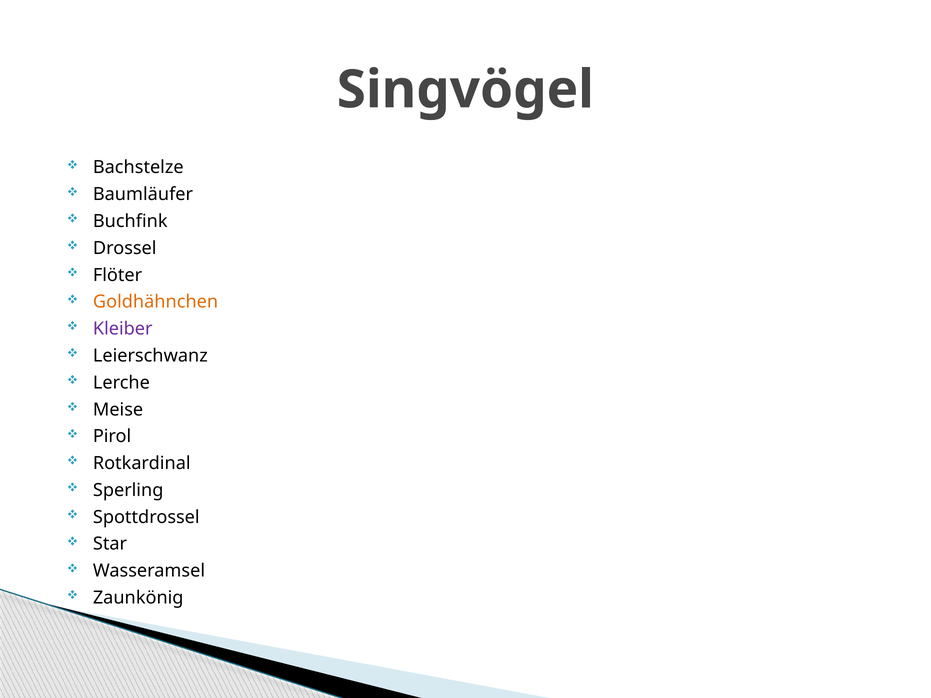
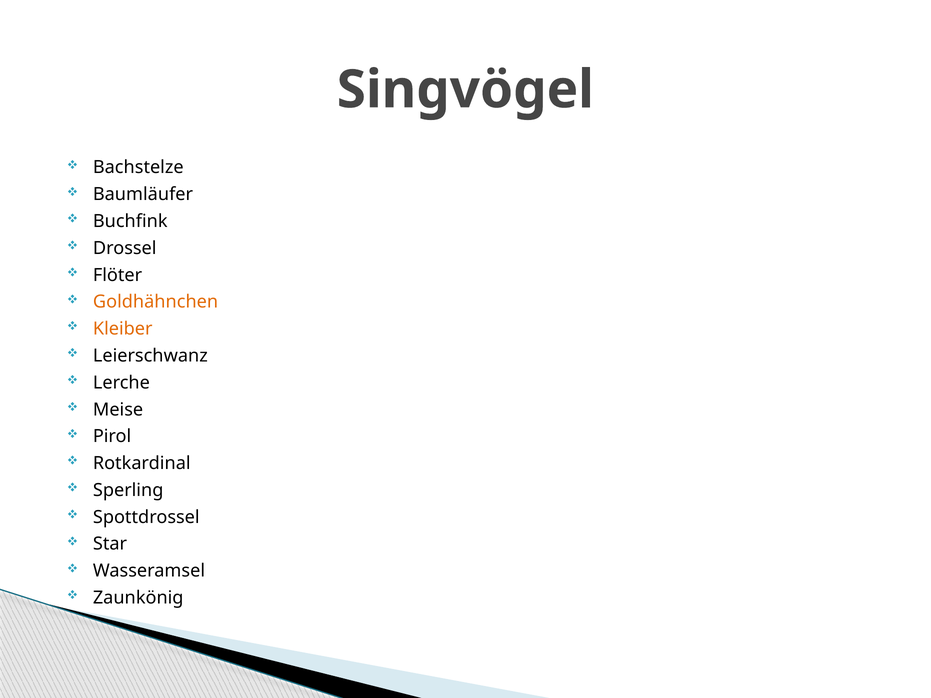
Kleiber colour: purple -> orange
